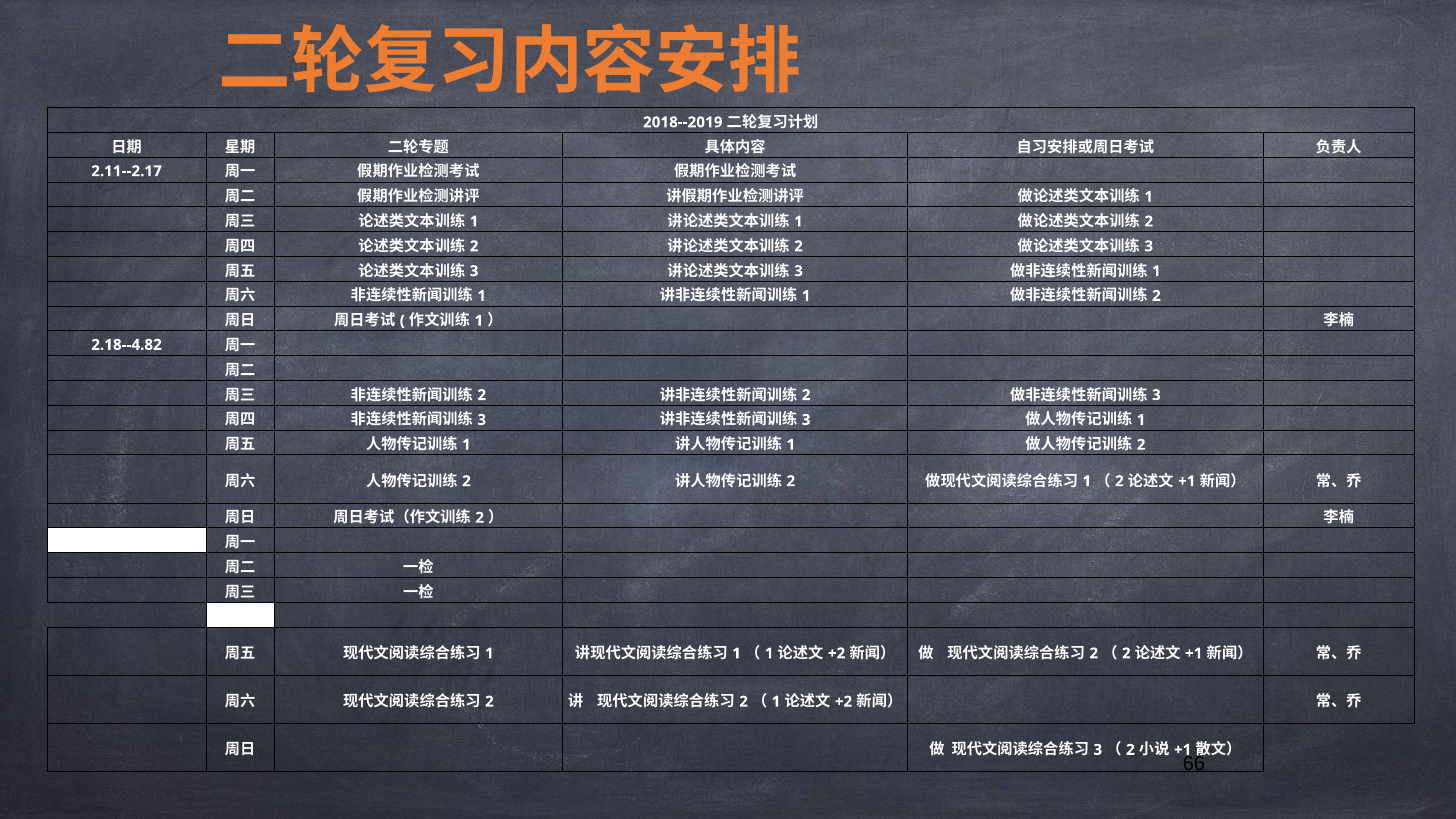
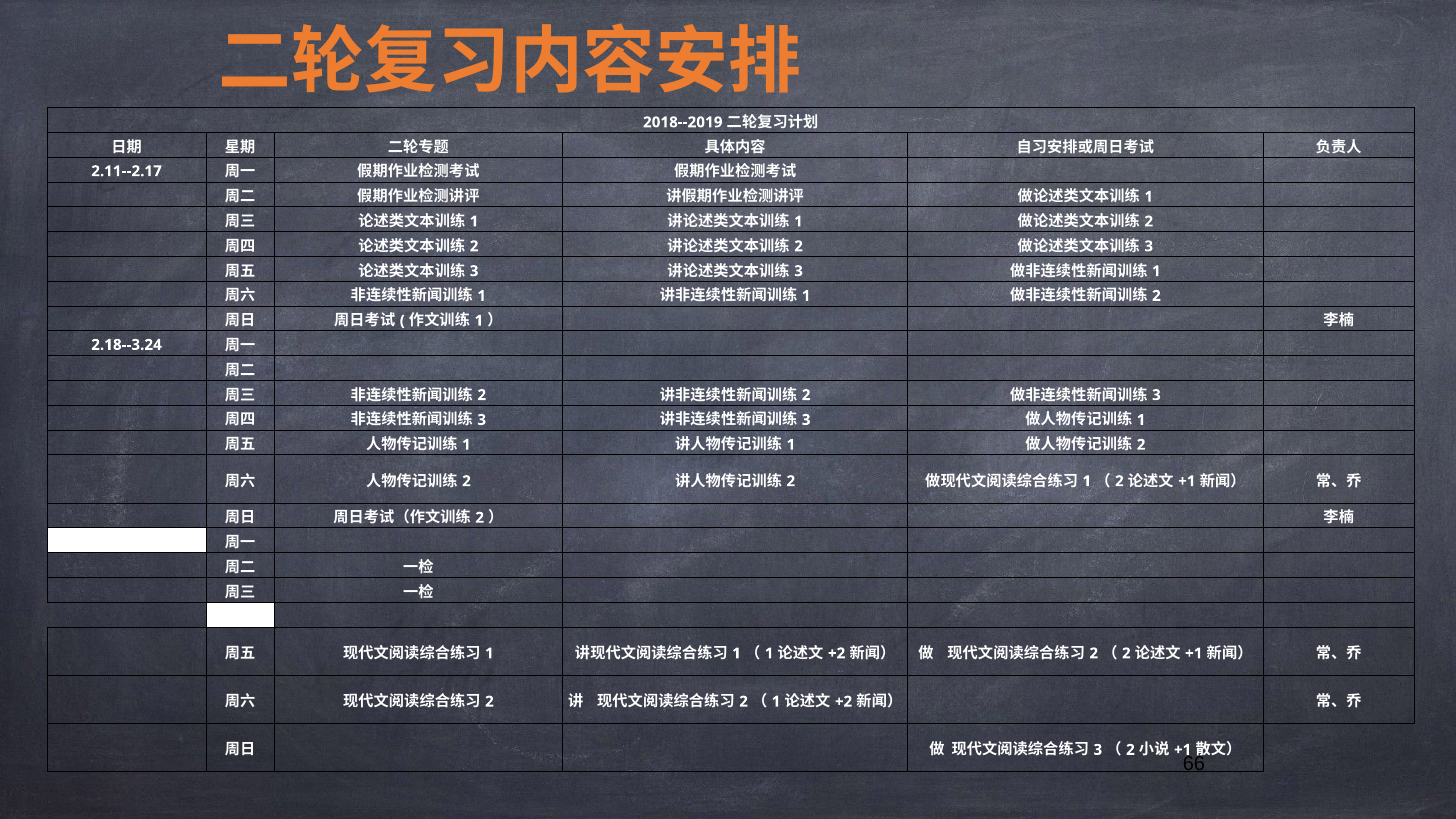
2.18--4.82: 2.18--4.82 -> 2.18--3.24
